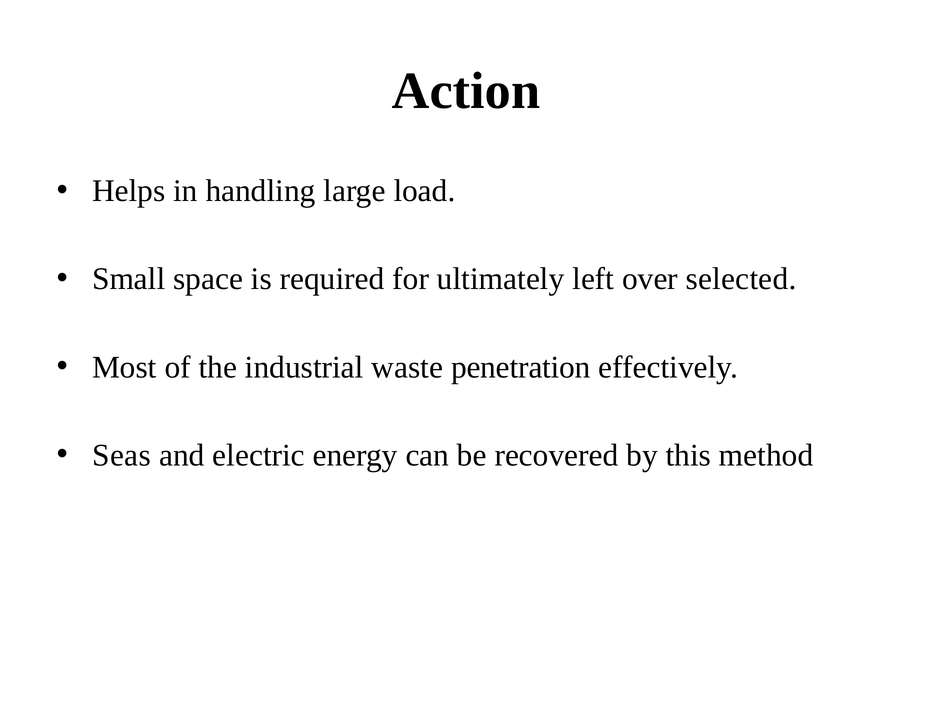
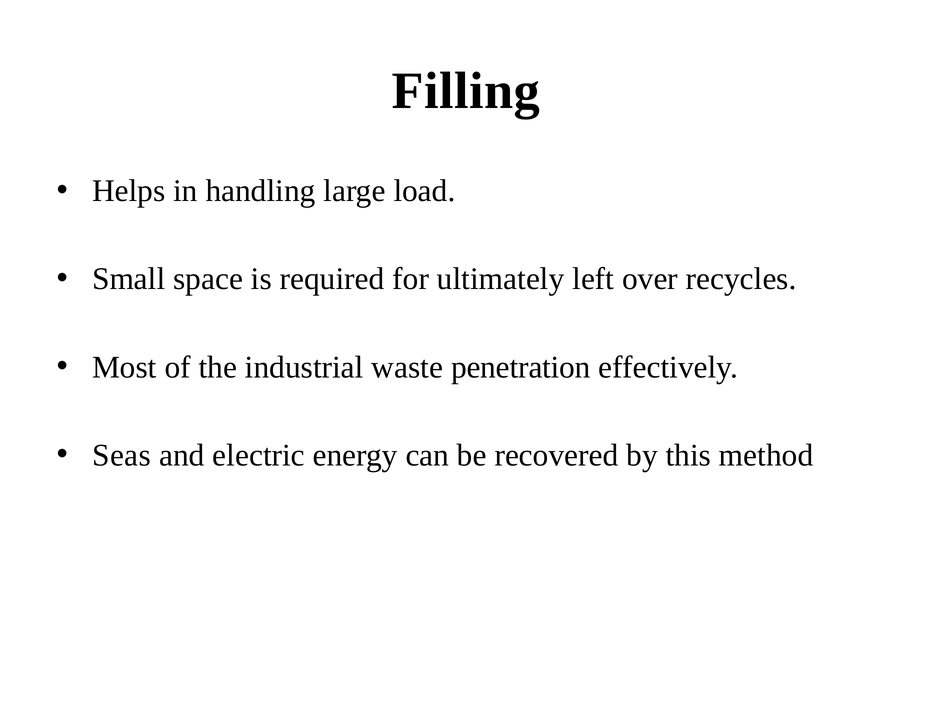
Action: Action -> Filling
selected: selected -> recycles
